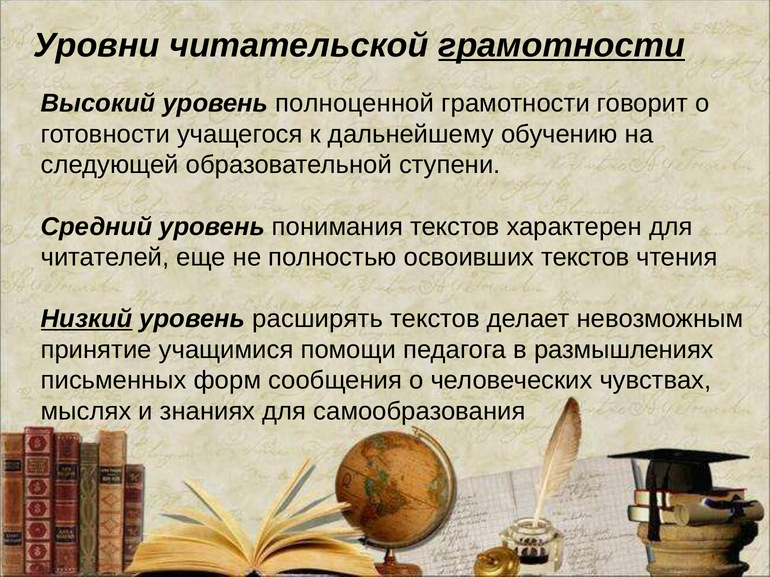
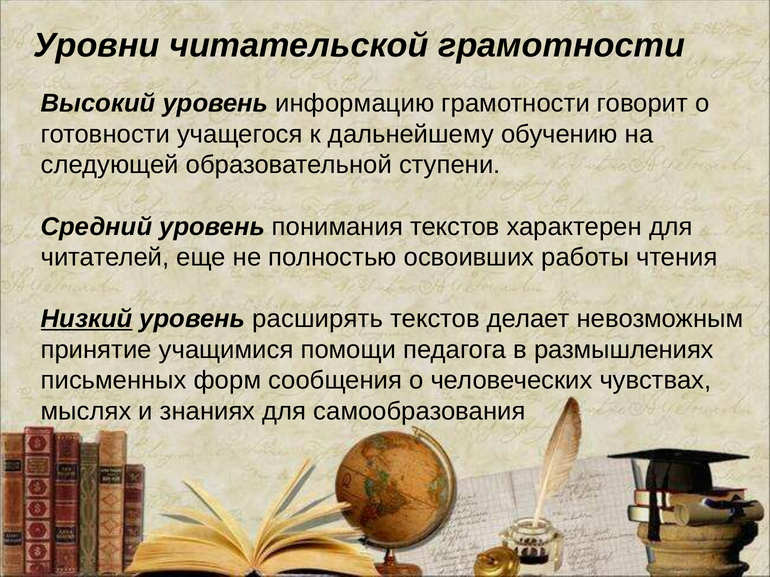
грамотности at (562, 45) underline: present -> none
полноценной: полноценной -> информацию
освоивших текстов: текстов -> работы
